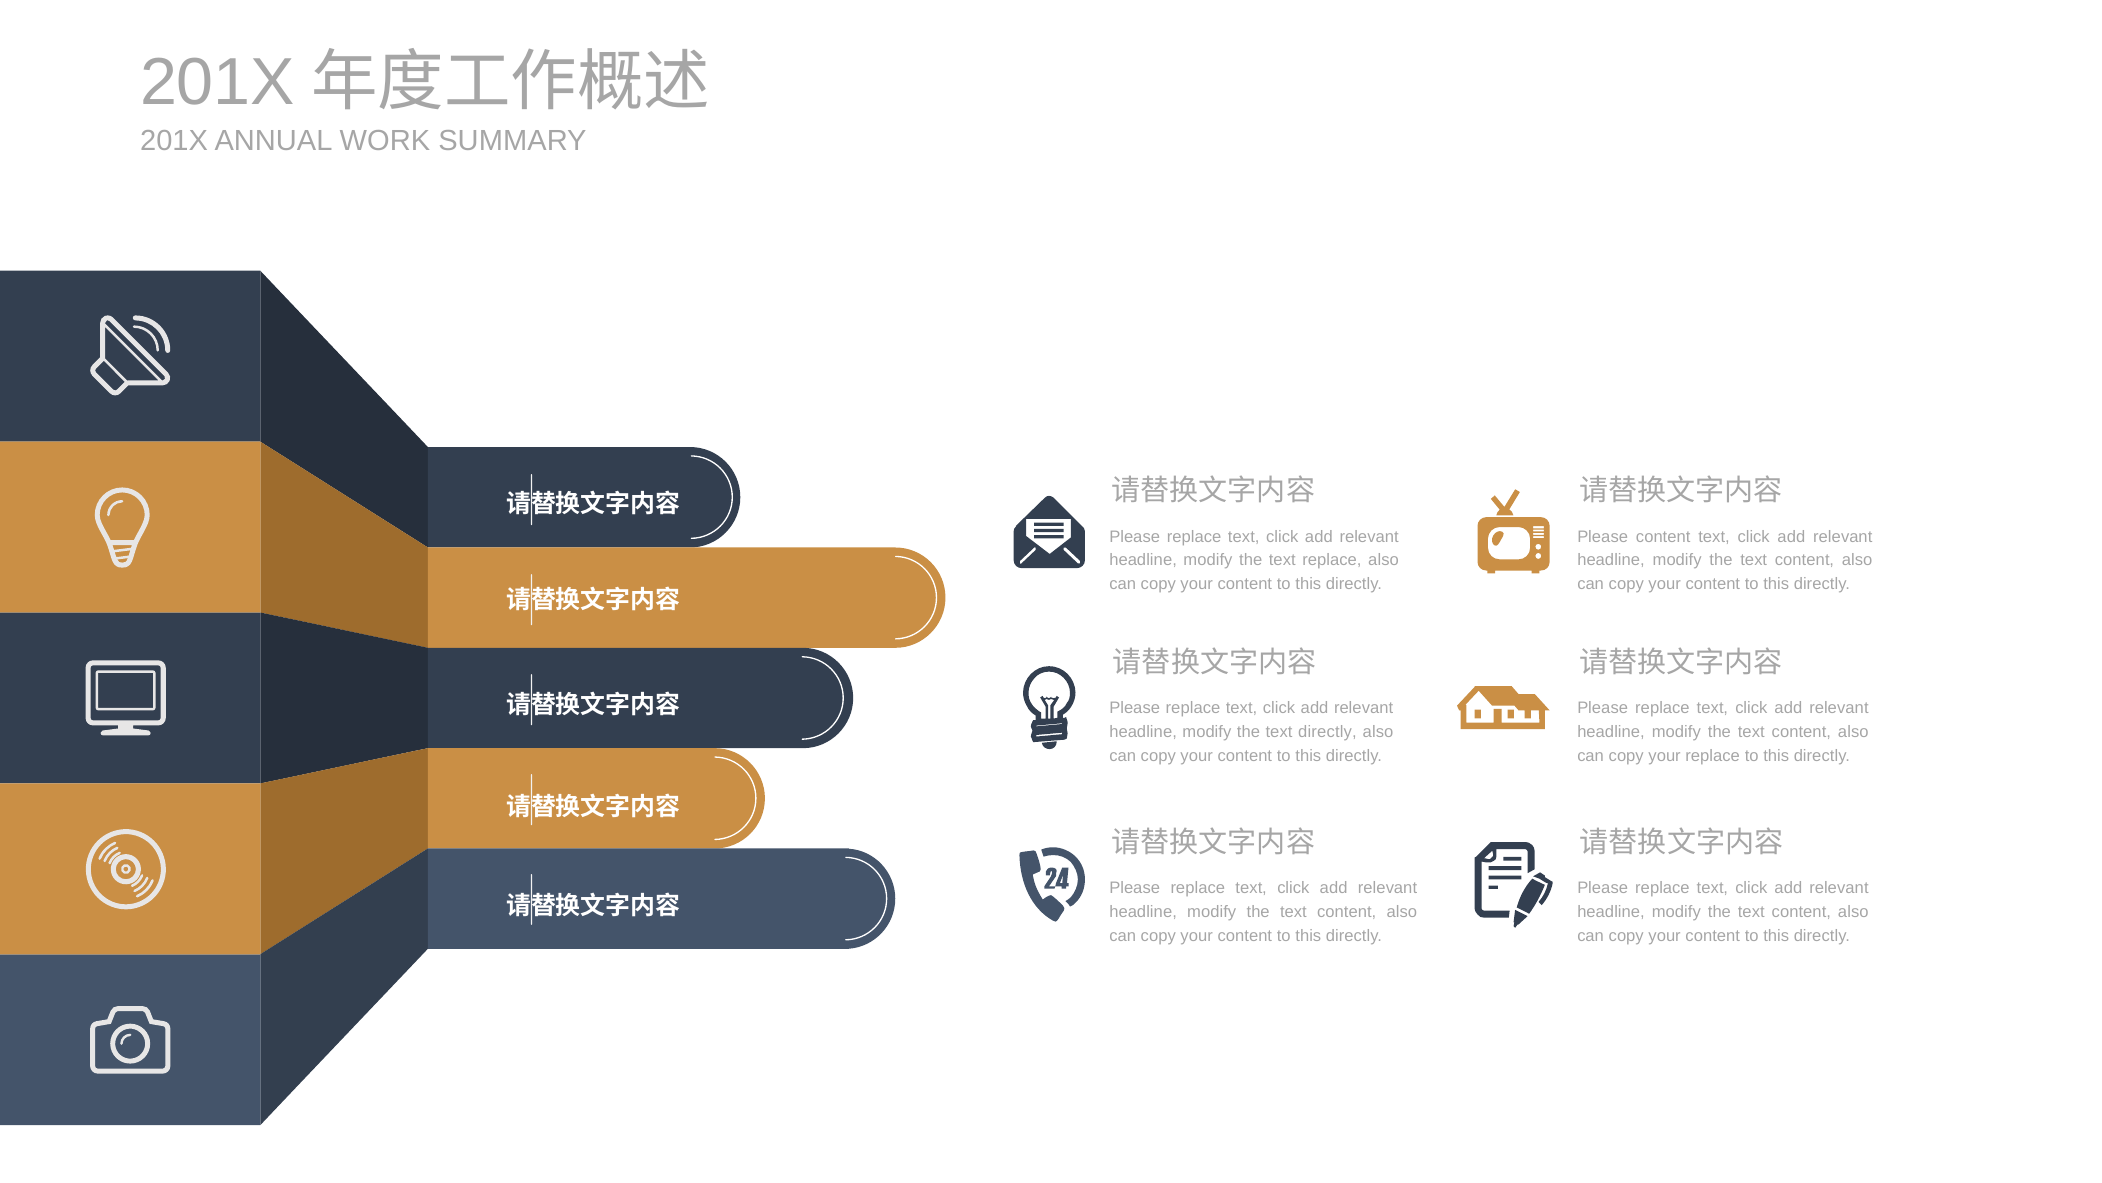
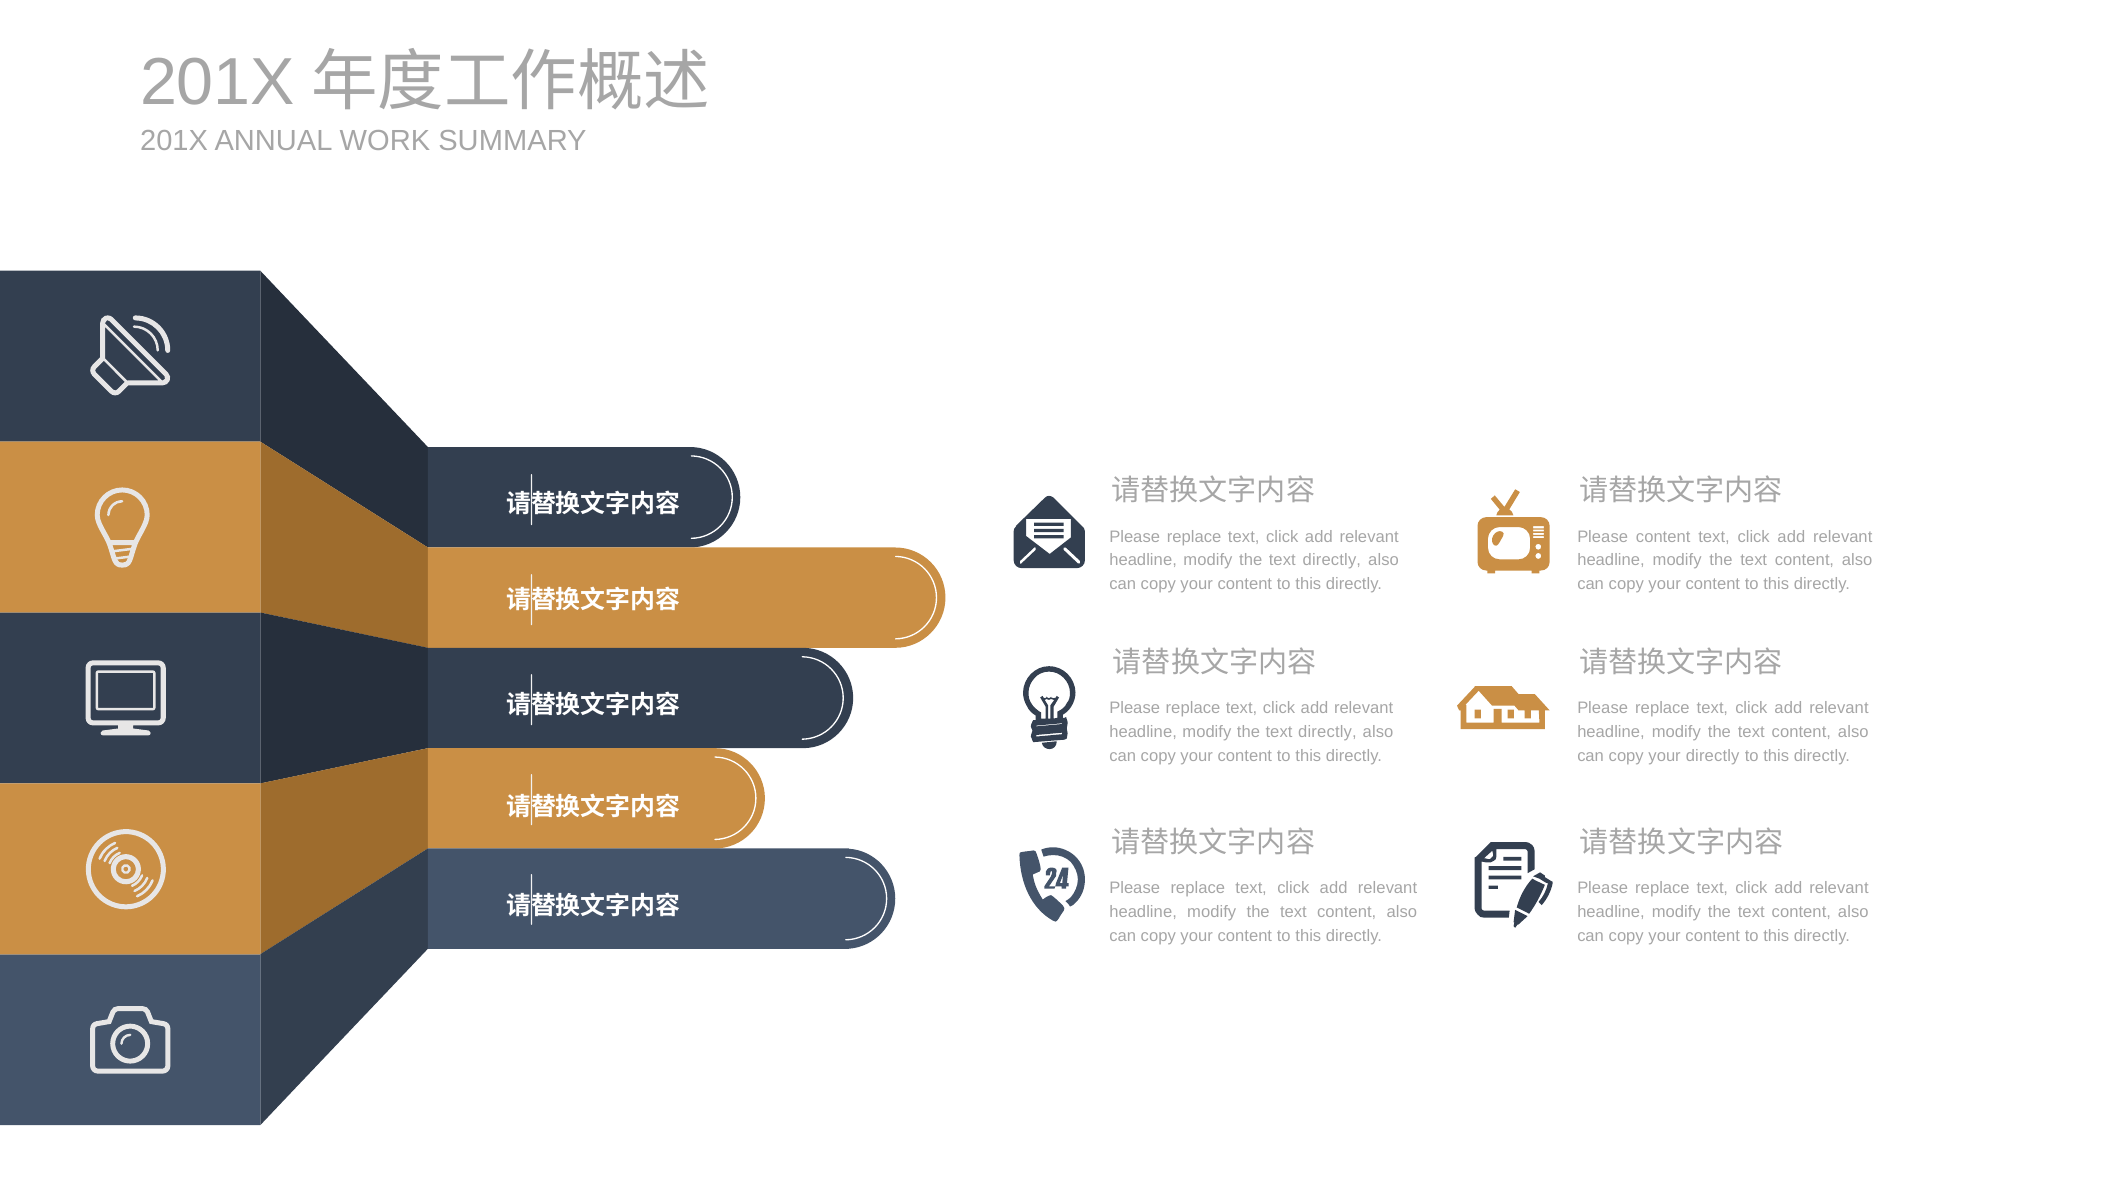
replace at (1332, 560): replace -> directly
your replace: replace -> directly
